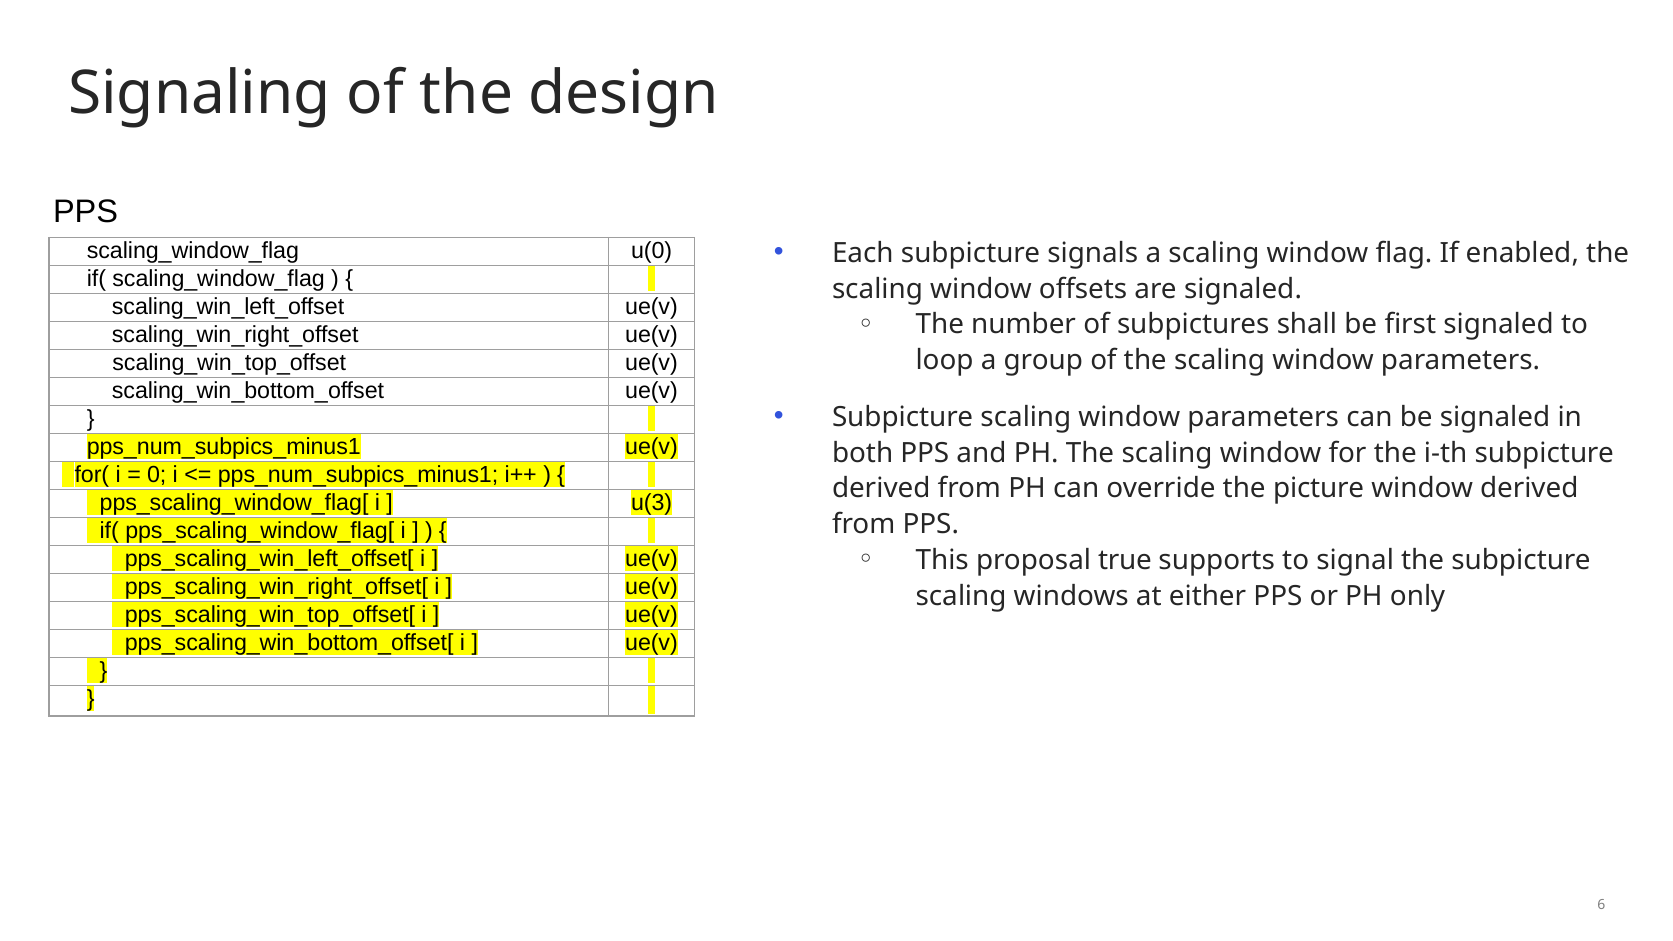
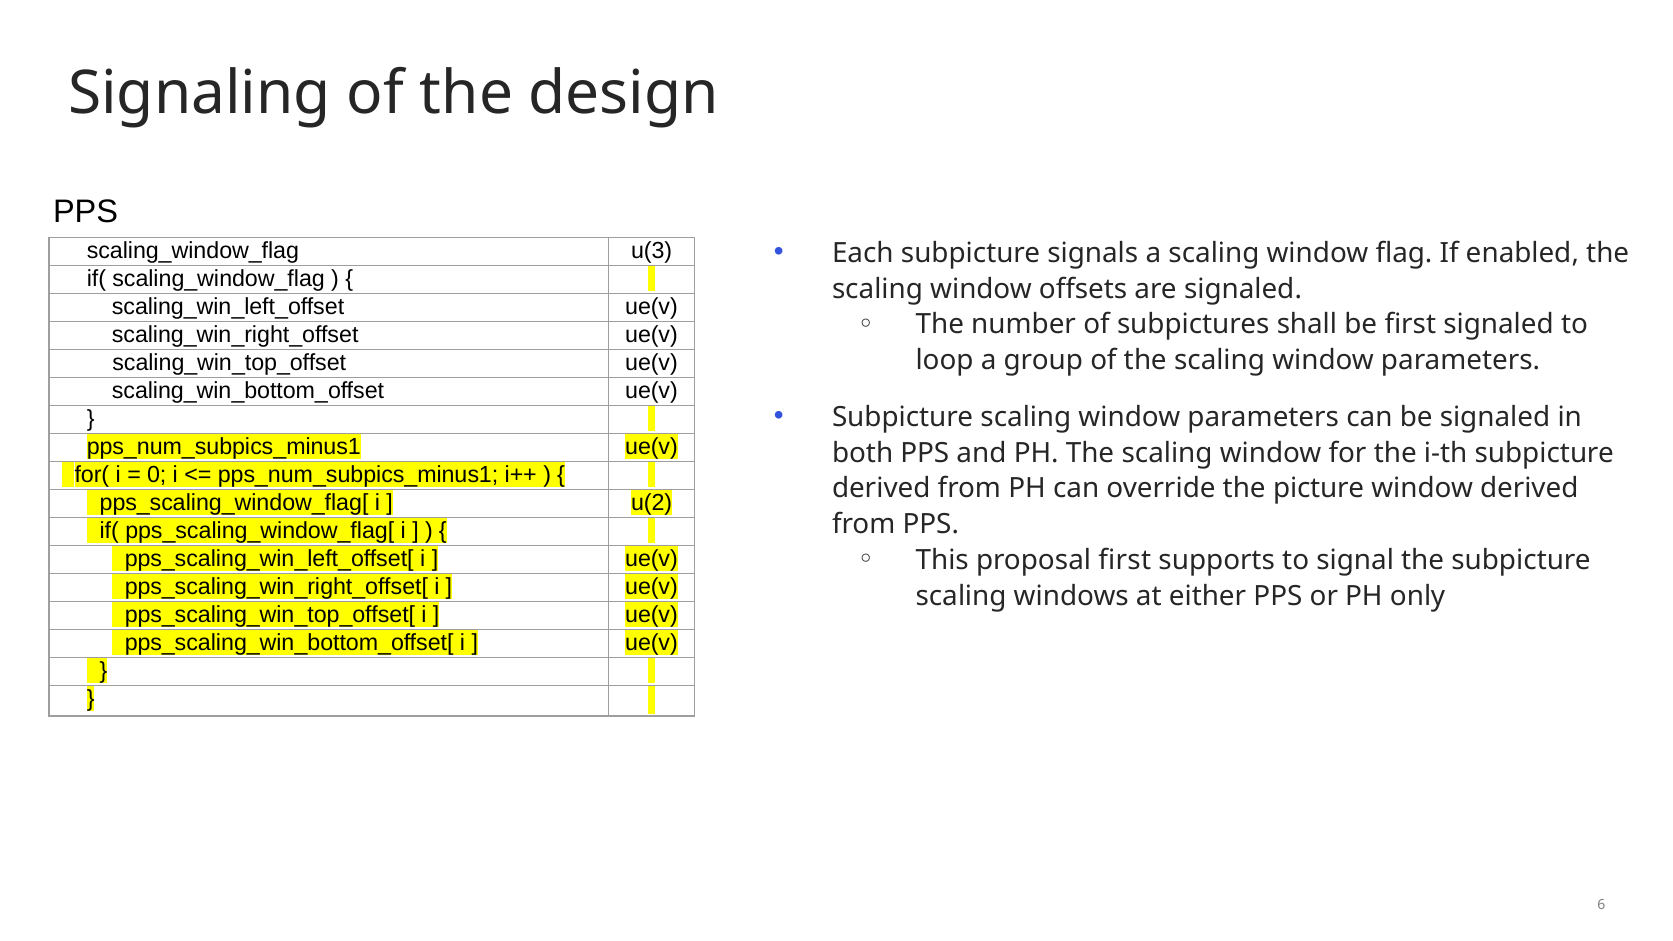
u(0: u(0 -> u(3
u(3: u(3 -> u(2
proposal true: true -> first
